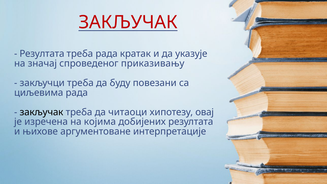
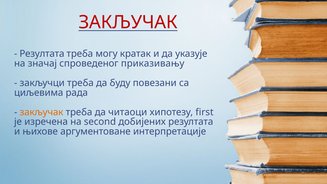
треба рада: рада -> могу
закључак at (41, 112) colour: black -> orange
овај: овај -> first
којима: којима -> second
